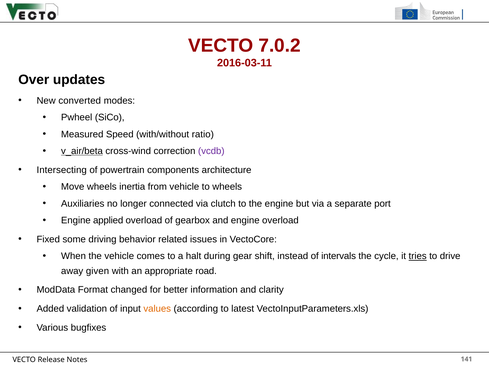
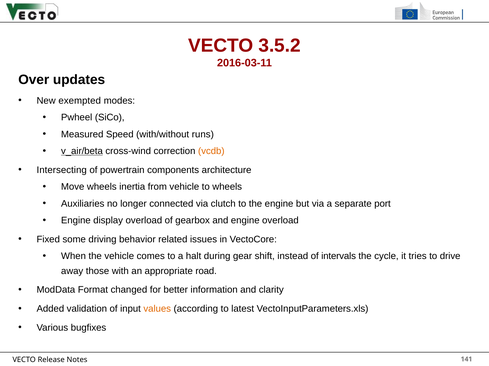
7.0.2: 7.0.2 -> 3.5.2
converted: converted -> exempted
ratio: ratio -> runs
vcdb colour: purple -> orange
applied: applied -> display
tries underline: present -> none
given: given -> those
